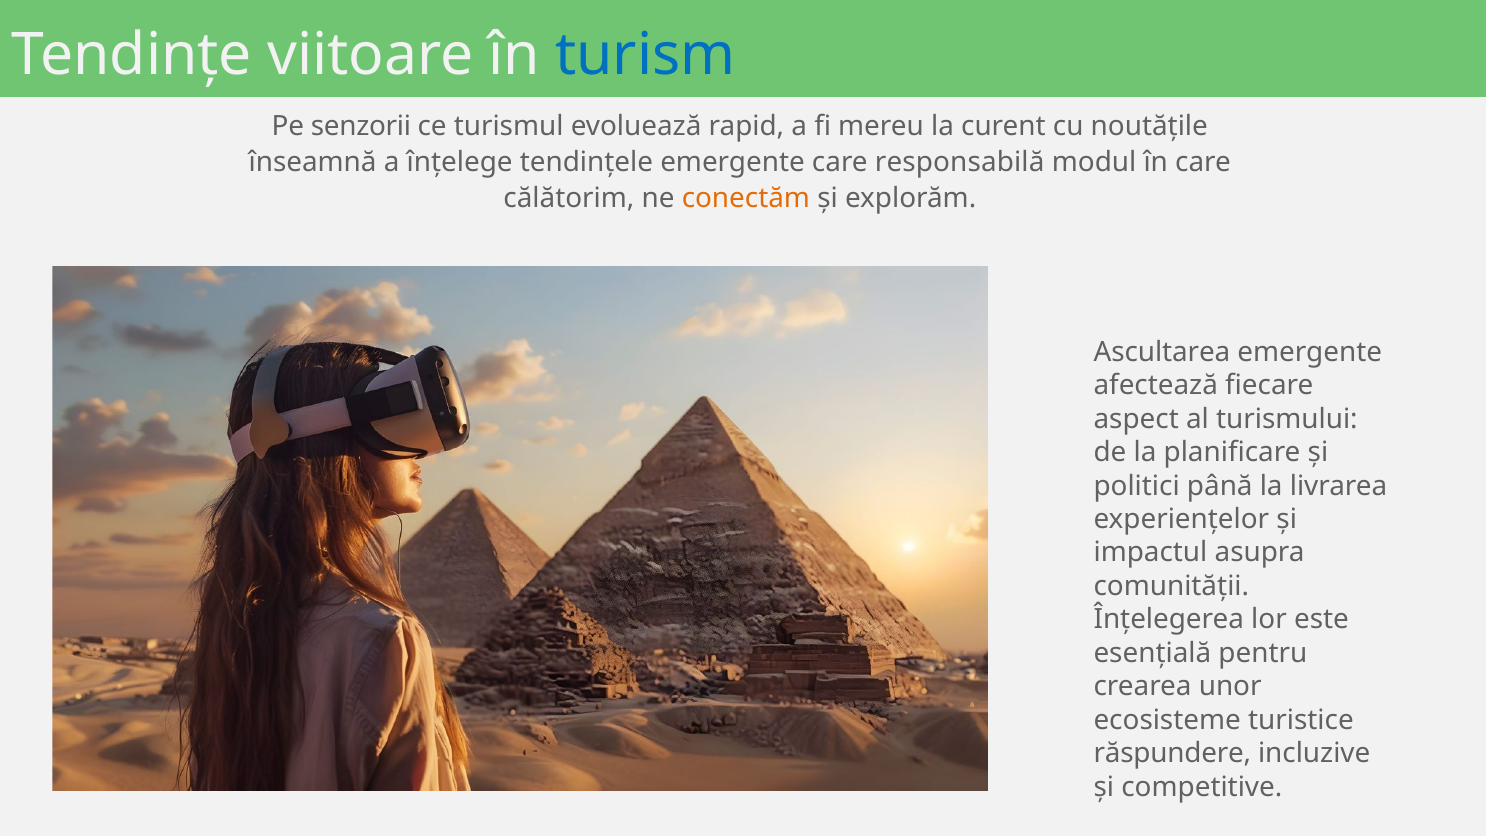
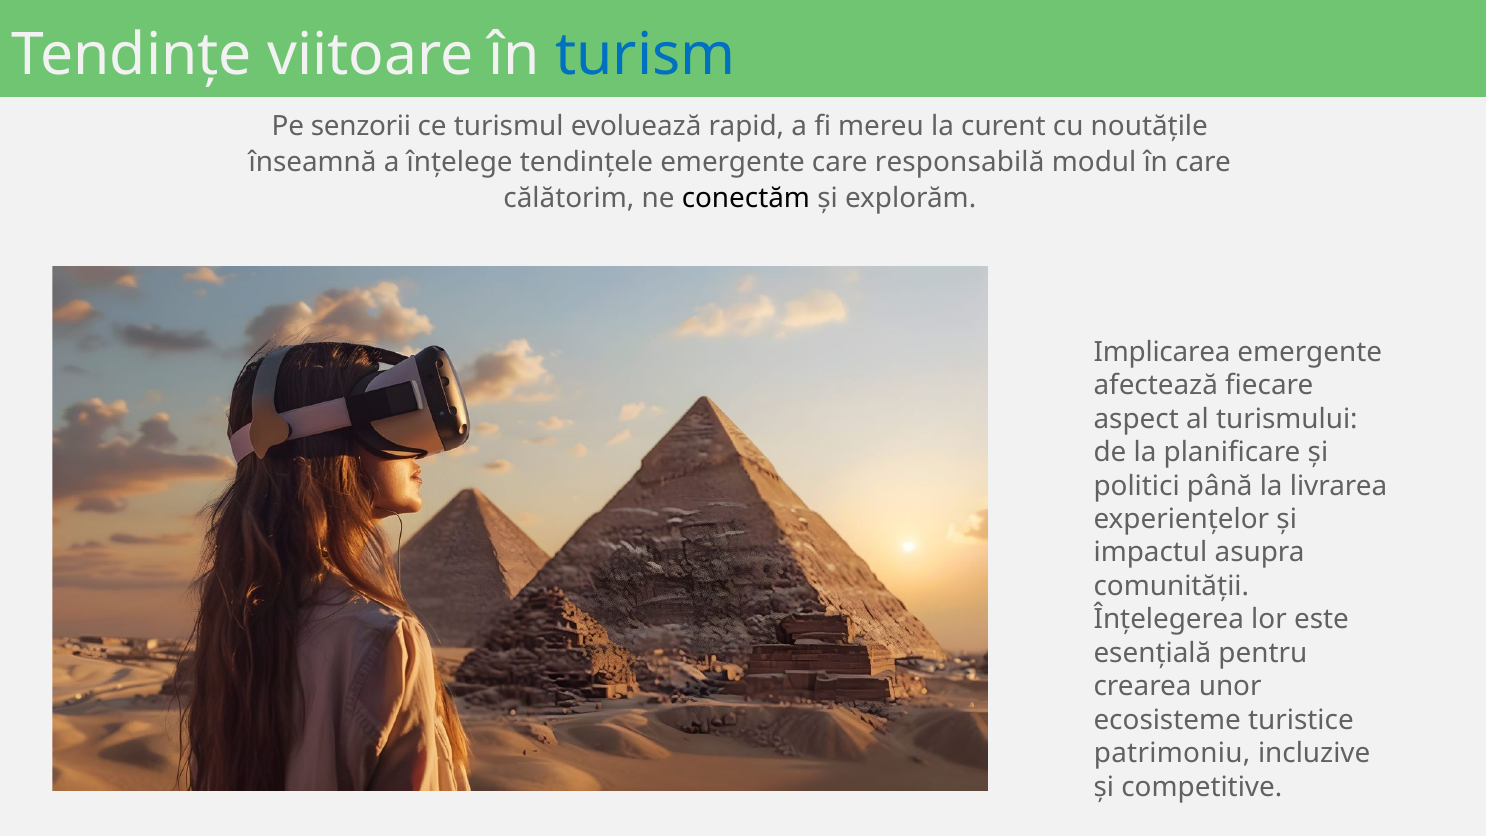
conectăm colour: orange -> black
Ascultarea: Ascultarea -> Implicarea
răspundere: răspundere -> patrimoniu
